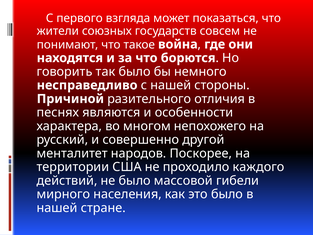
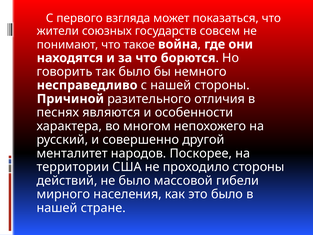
проходило каждого: каждого -> стороны
